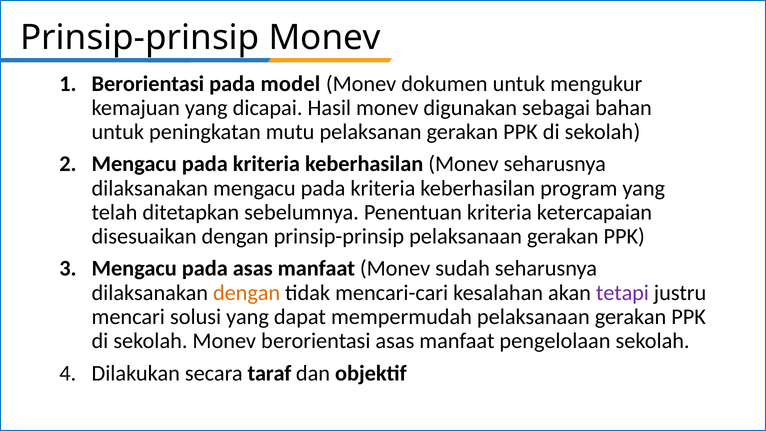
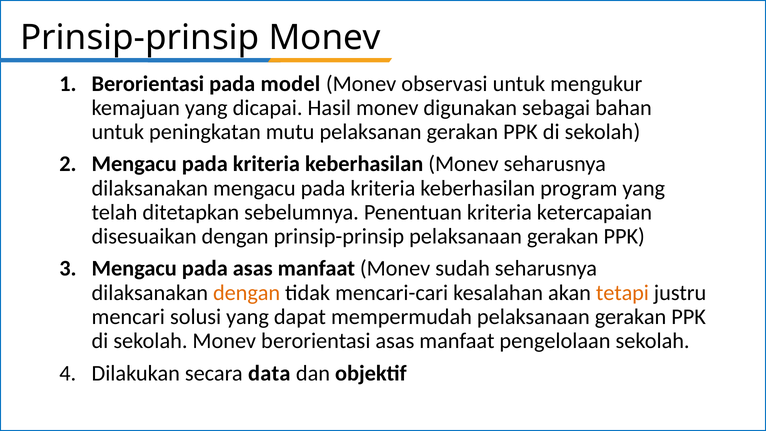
dokumen: dokumen -> observasi
tetapi colour: purple -> orange
taraf: taraf -> data
